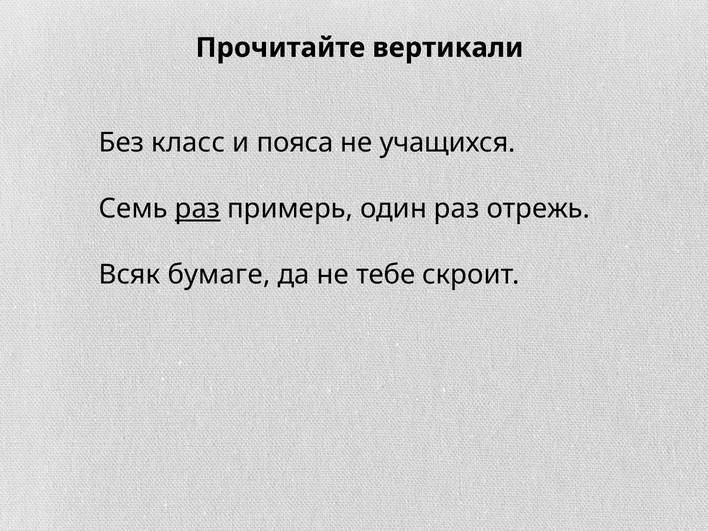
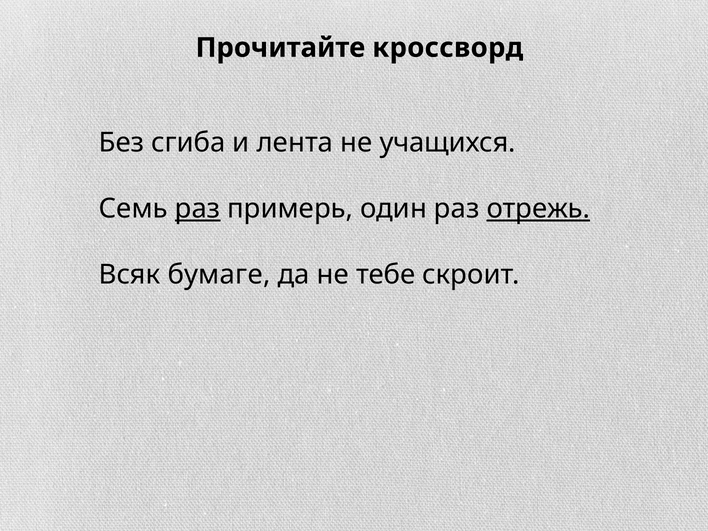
вертикали: вертикали -> кроссворд
класс: класс -> сгиба
пояса: пояса -> лента
отрежь underline: none -> present
